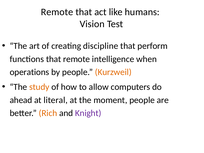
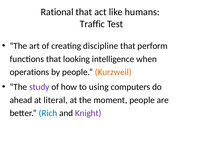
Remote at (57, 12): Remote -> Rational
Vision: Vision -> Traffic
that remote: remote -> looking
study colour: orange -> purple
allow: allow -> using
Rich colour: orange -> blue
